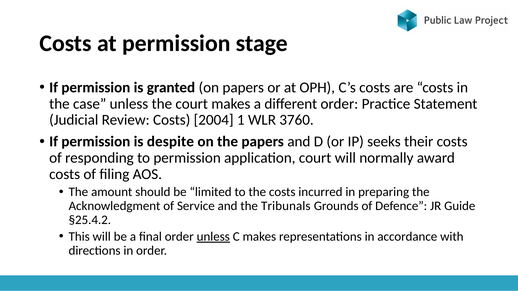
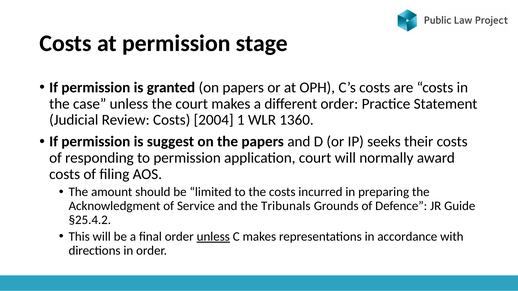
3760: 3760 -> 1360
despite: despite -> suggest
